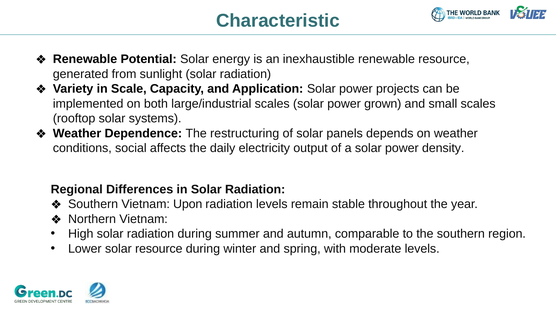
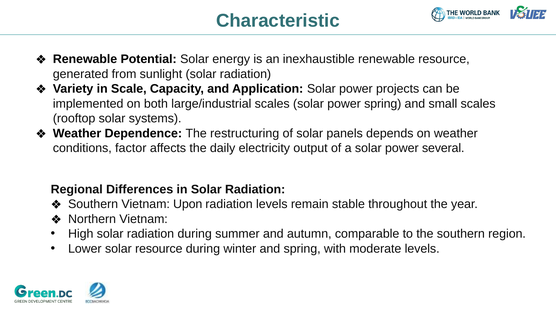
power grown: grown -> spring
social: social -> factor
density: density -> several
